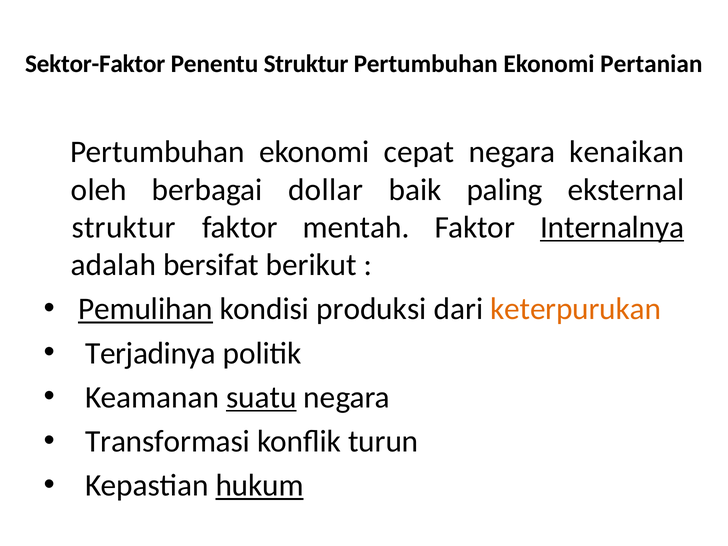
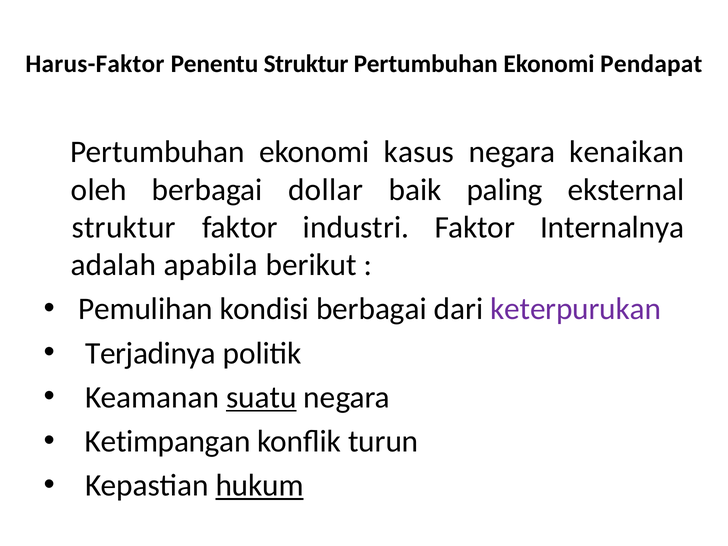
Sektor-Faktor: Sektor-Faktor -> Harus-Faktor
Pertanian: Pertanian -> Pendapat
cepat: cepat -> kasus
mentah: mentah -> industri
Internalnya underline: present -> none
bersifat: bersifat -> apabila
Pemulihan underline: present -> none
kondisi produksi: produksi -> berbagai
keterpurukan colour: orange -> purple
Transformasi: Transformasi -> Ketimpangan
